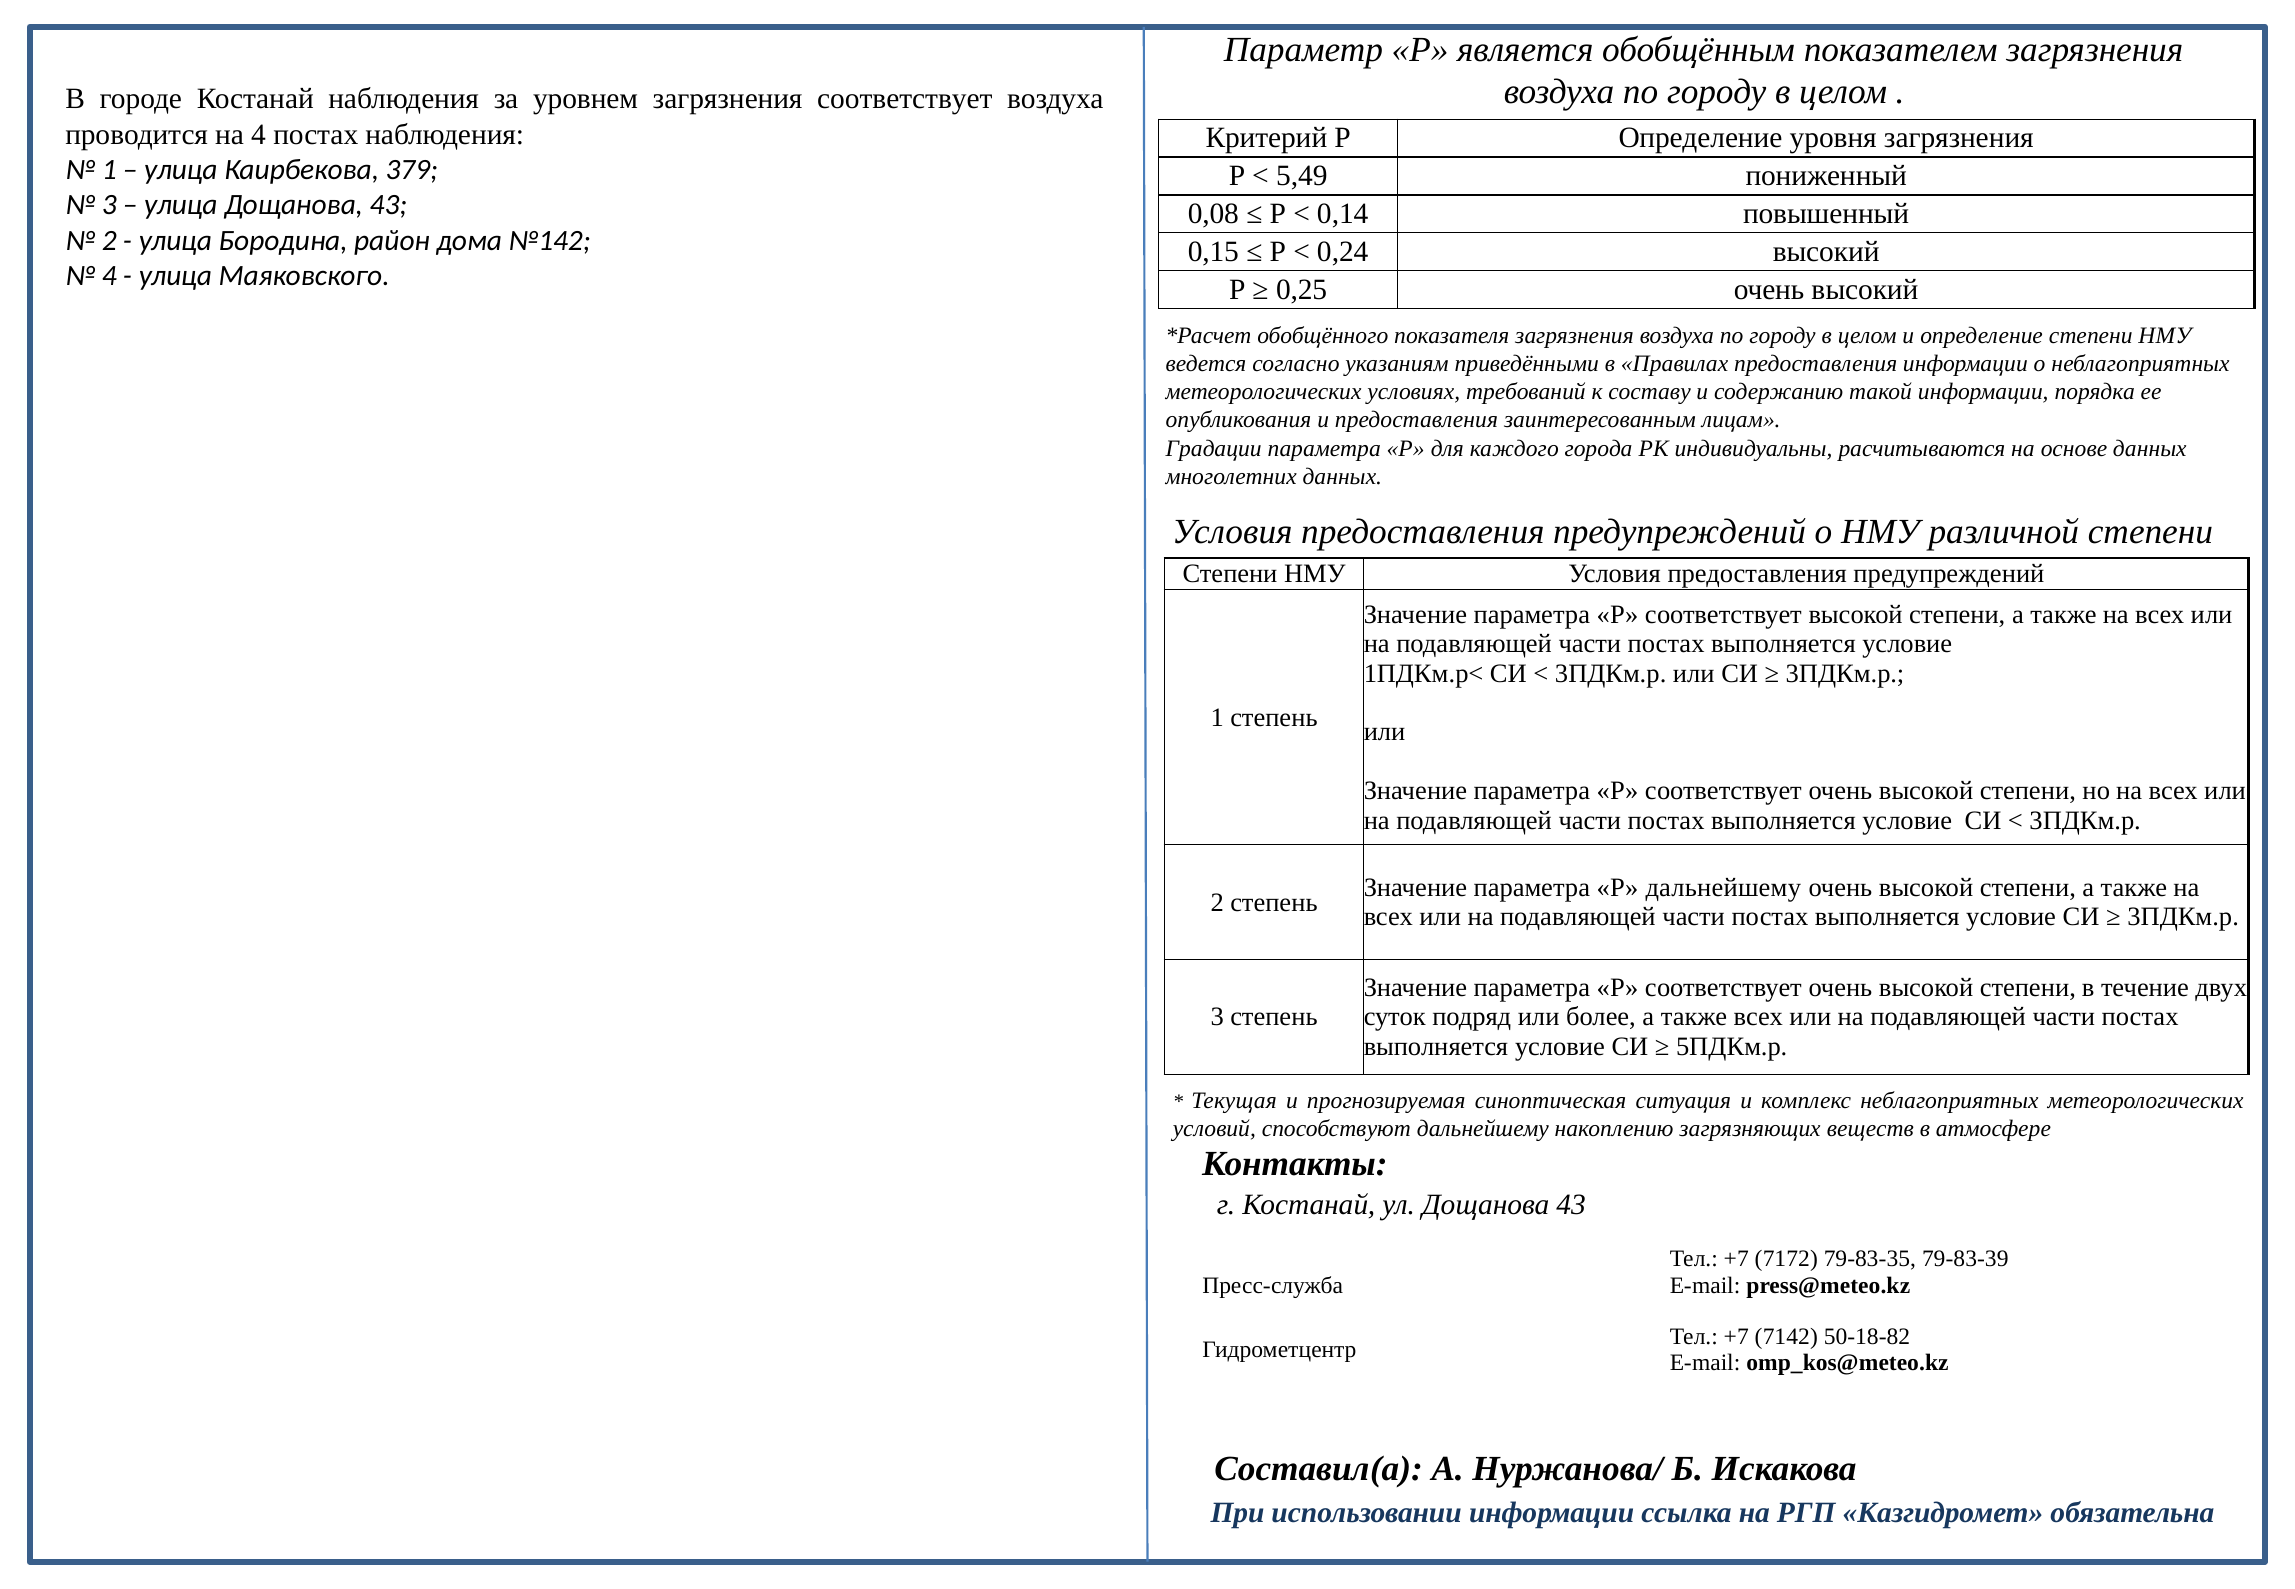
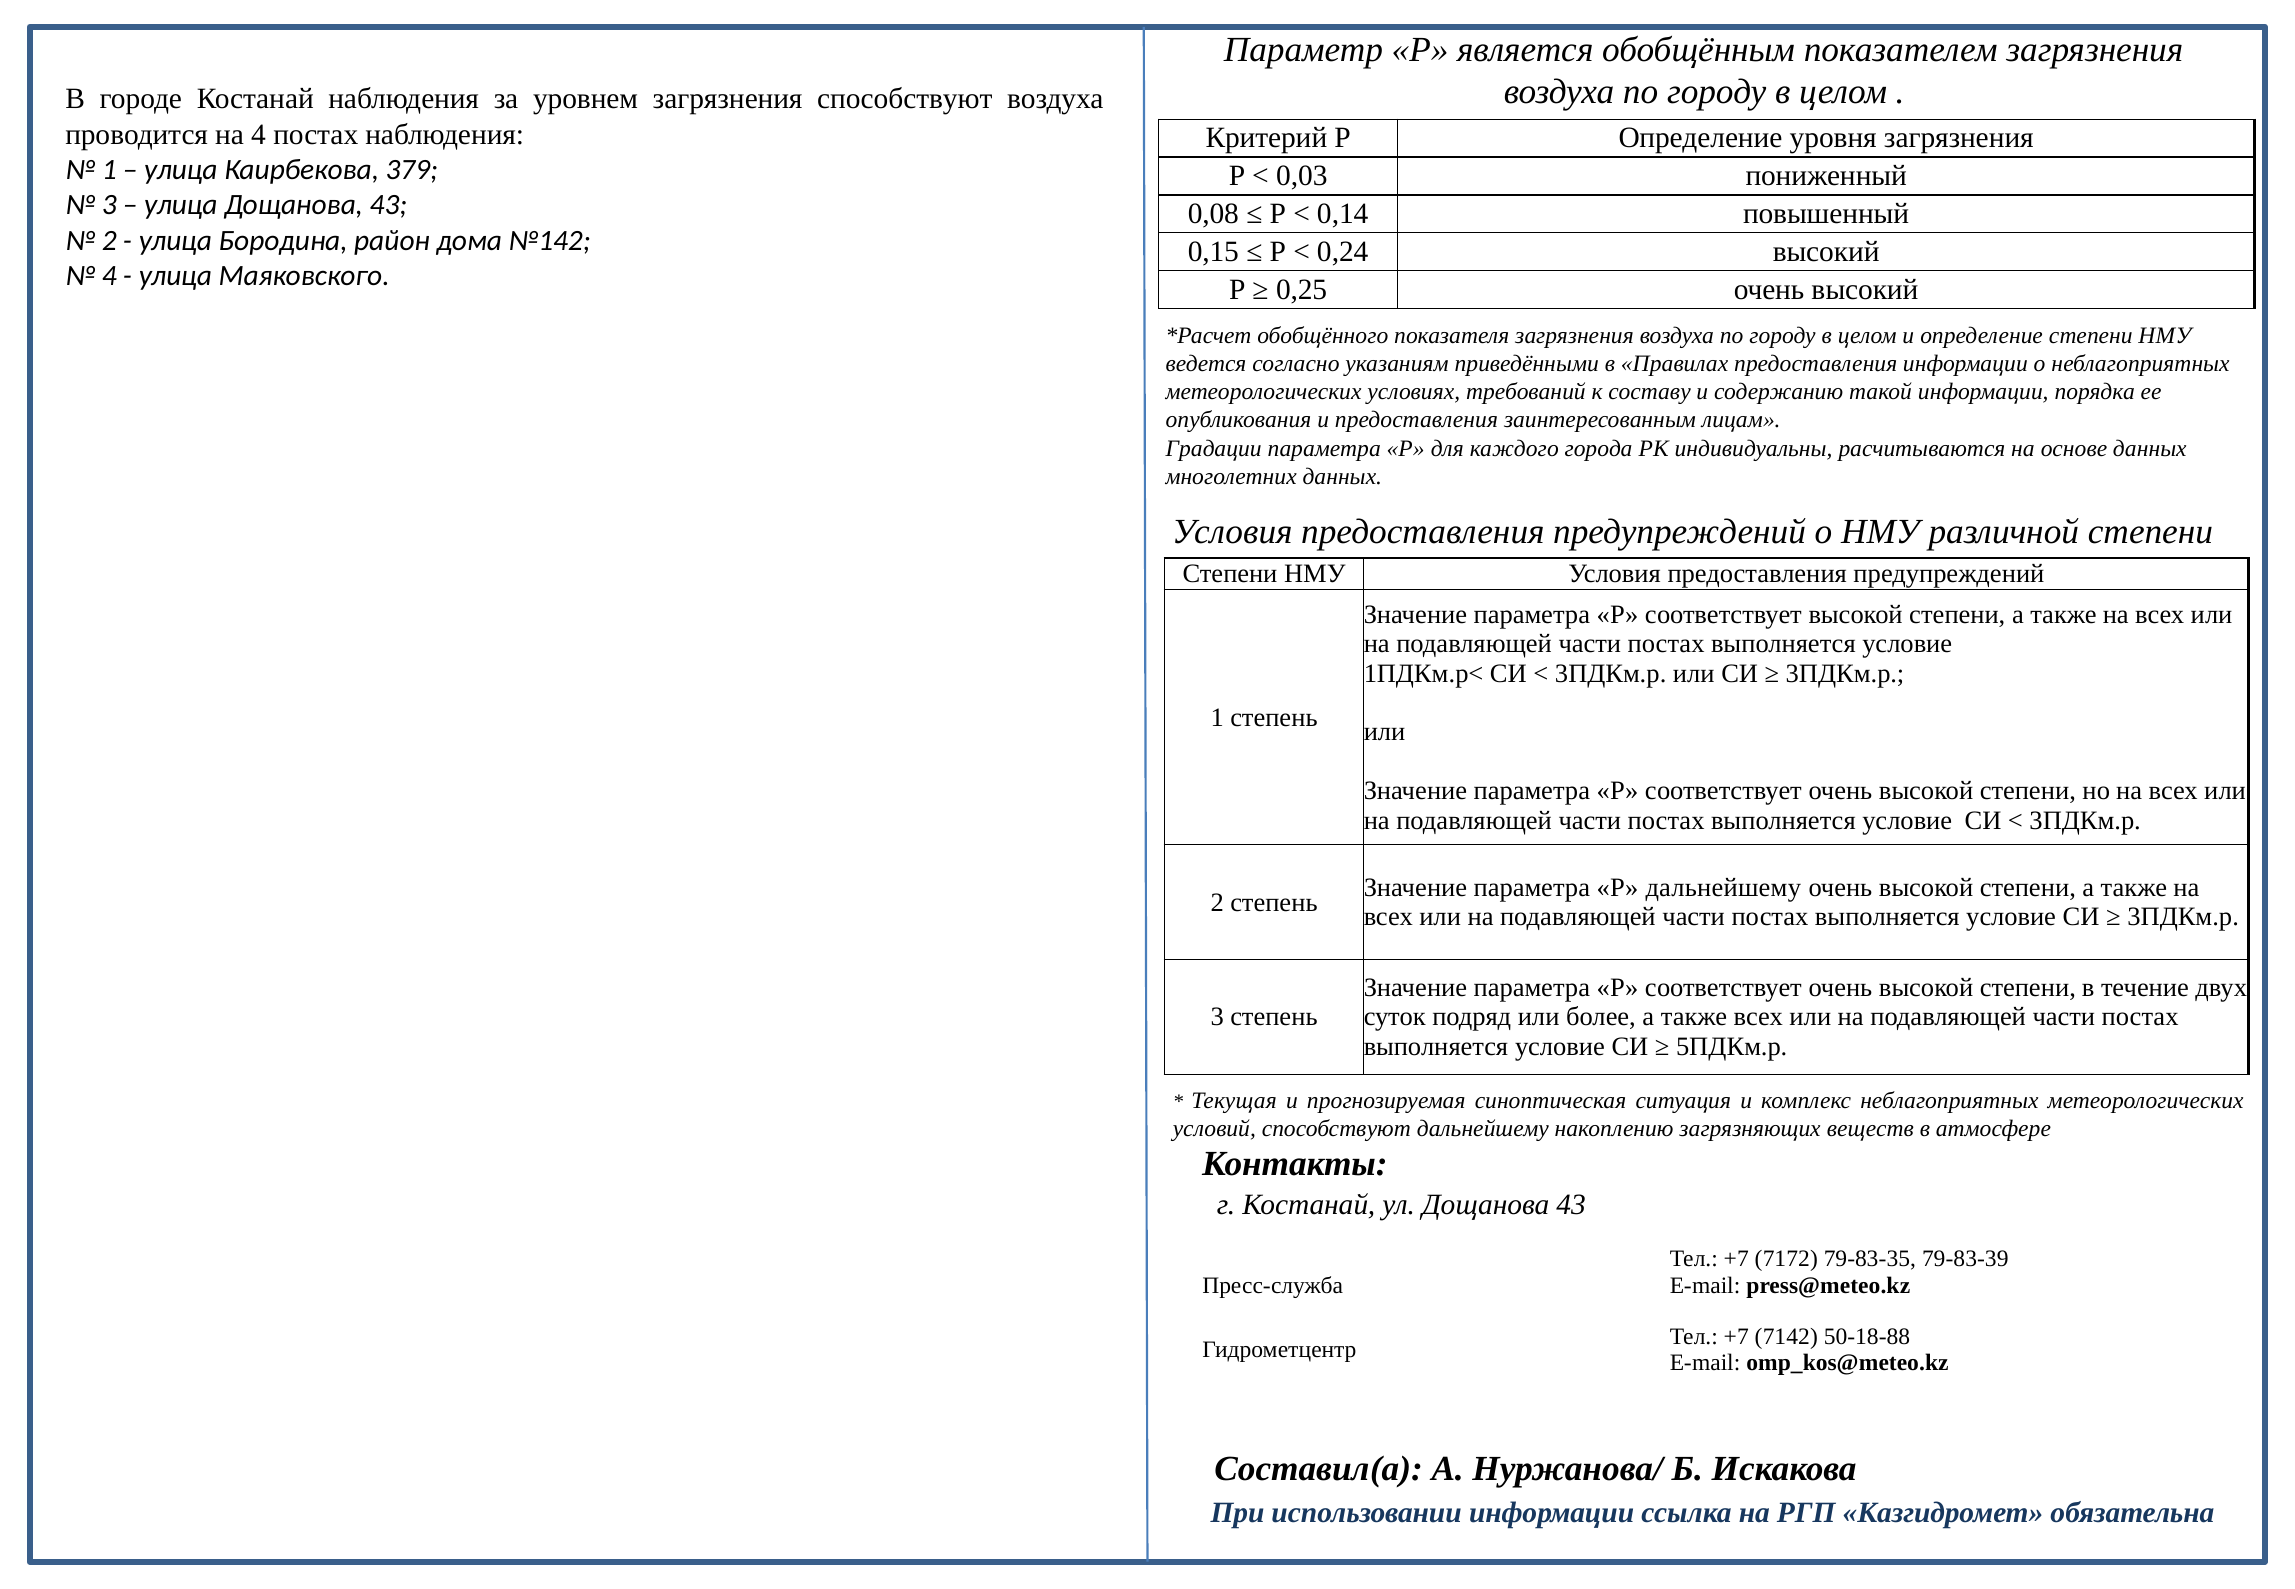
загрязнения соответствует: соответствует -> способствуют
5,49: 5,49 -> 0,03
50-18-82: 50-18-82 -> 50-18-88
